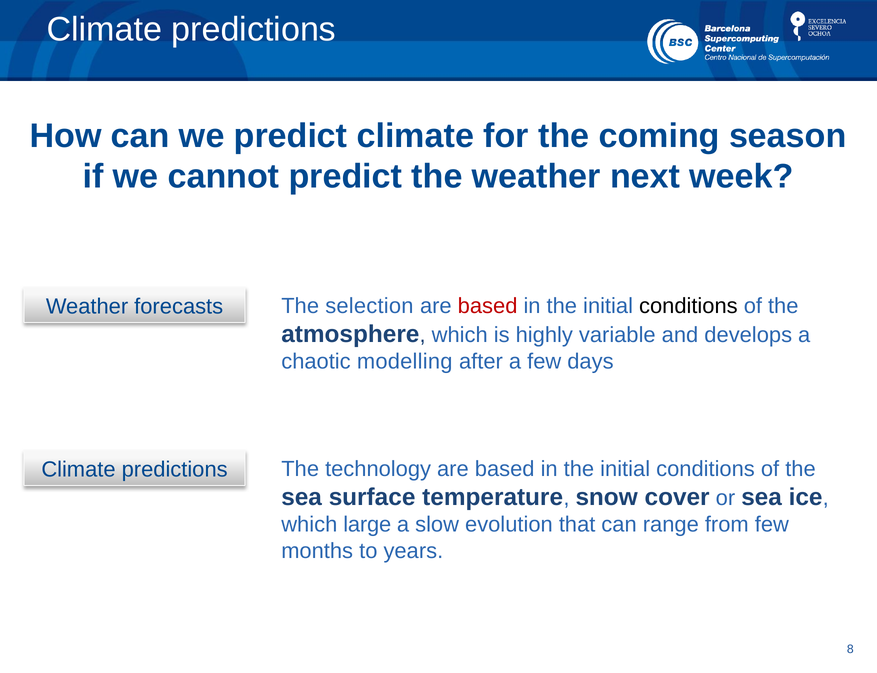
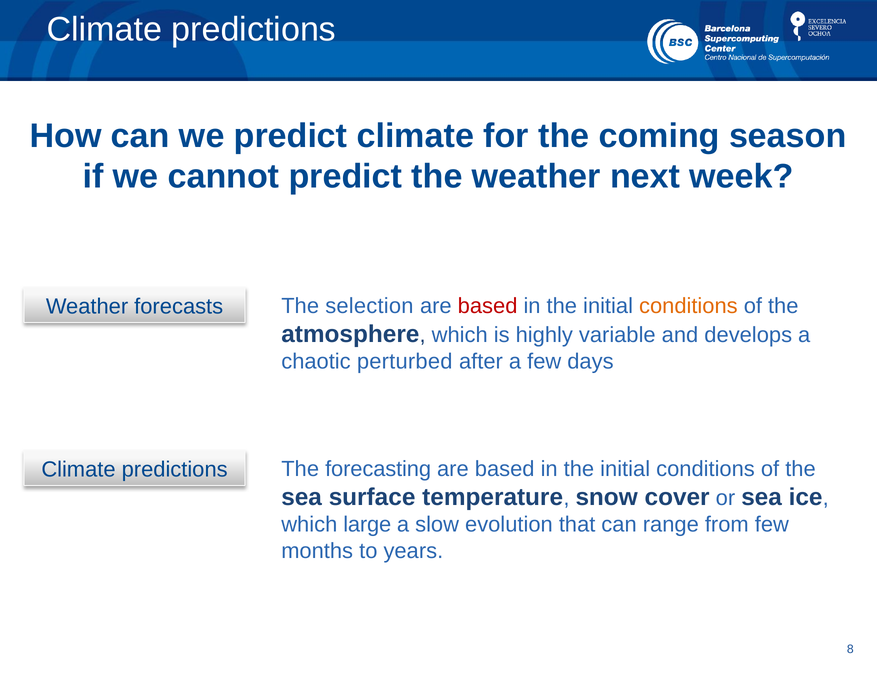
conditions at (688, 306) colour: black -> orange
modelling: modelling -> perturbed
technology: technology -> forecasting
